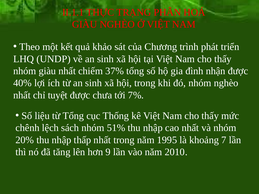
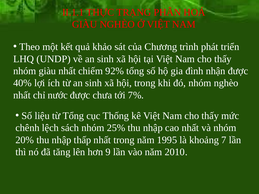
37%: 37% -> 92%
tuyệt: tuyệt -> nước
51%: 51% -> 25%
